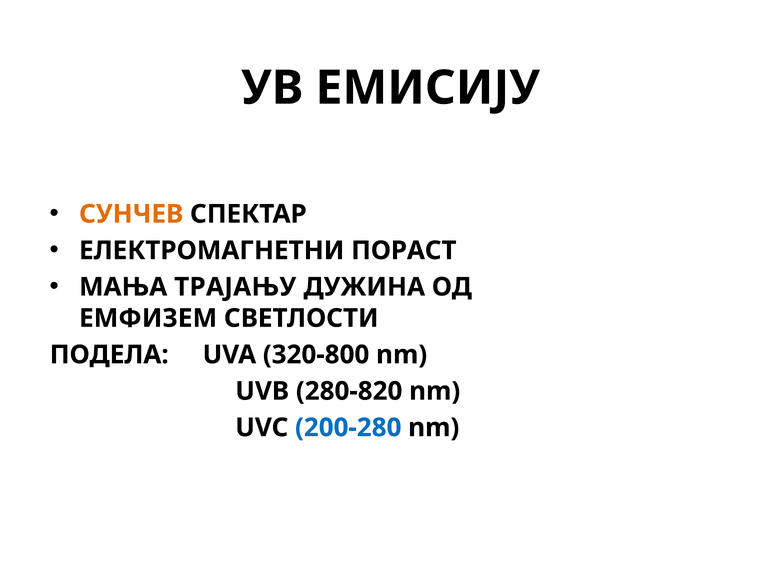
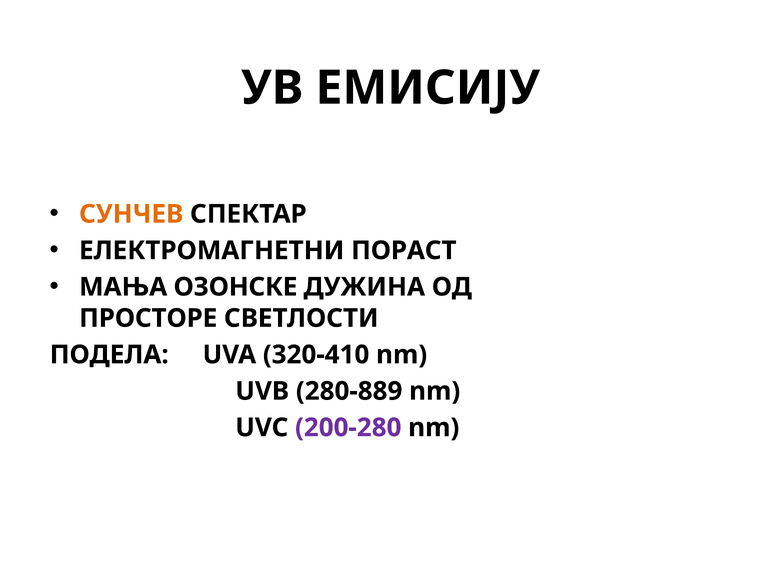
ТРАЈАЊУ: ТРАЈАЊУ -> ОЗОНСКЕ
ЕМФИЗЕМ: ЕМФИЗЕМ -> ПРОСТОРЕ
320-800: 320-800 -> 320-410
280-820: 280-820 -> 280-889
200-280 colour: blue -> purple
